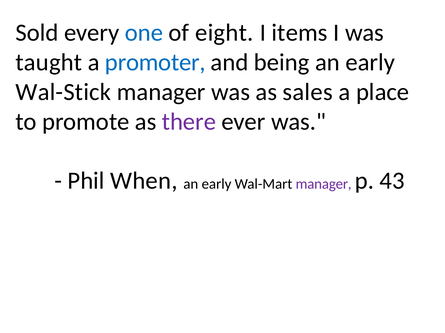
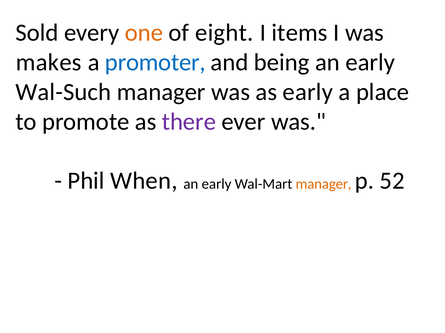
one colour: blue -> orange
taught: taught -> makes
Wal-Stick: Wal-Stick -> Wal-Such
as sales: sales -> early
manager at (324, 184) colour: purple -> orange
43: 43 -> 52
